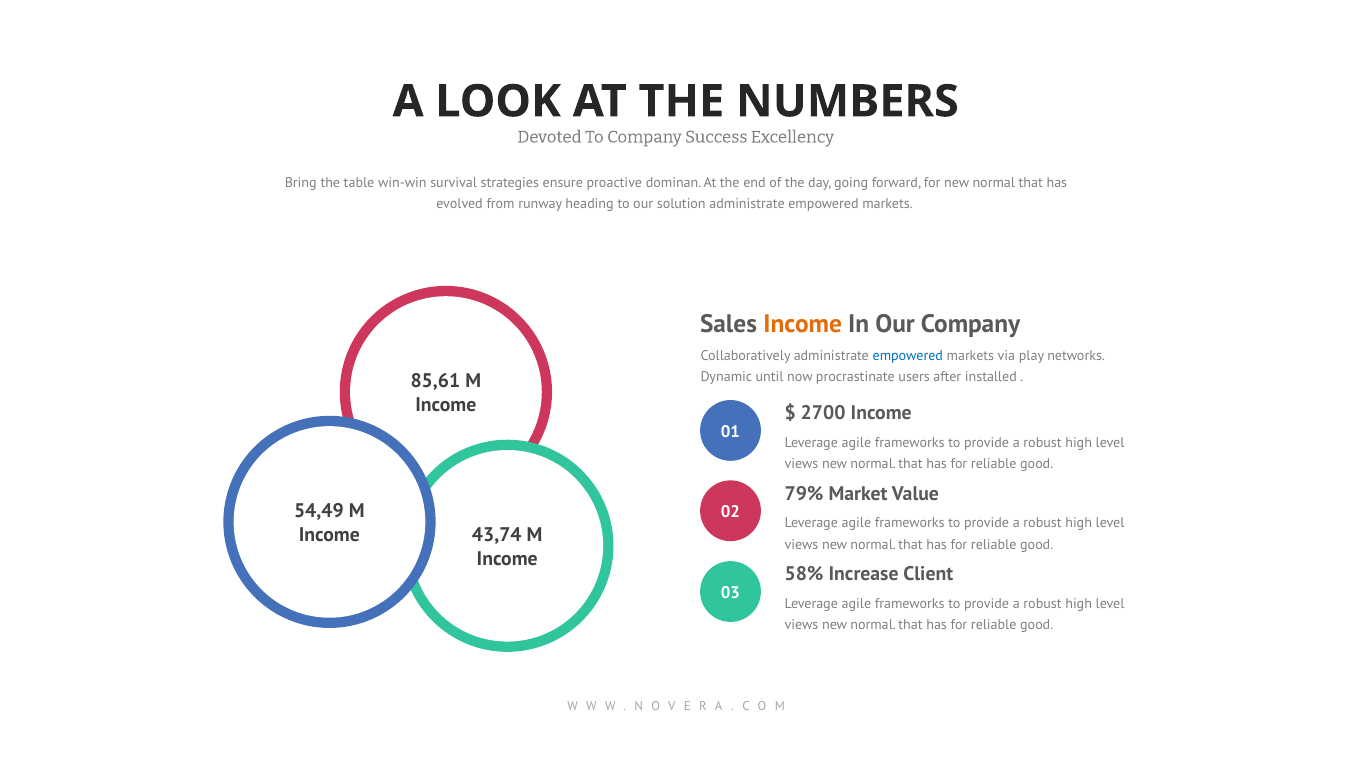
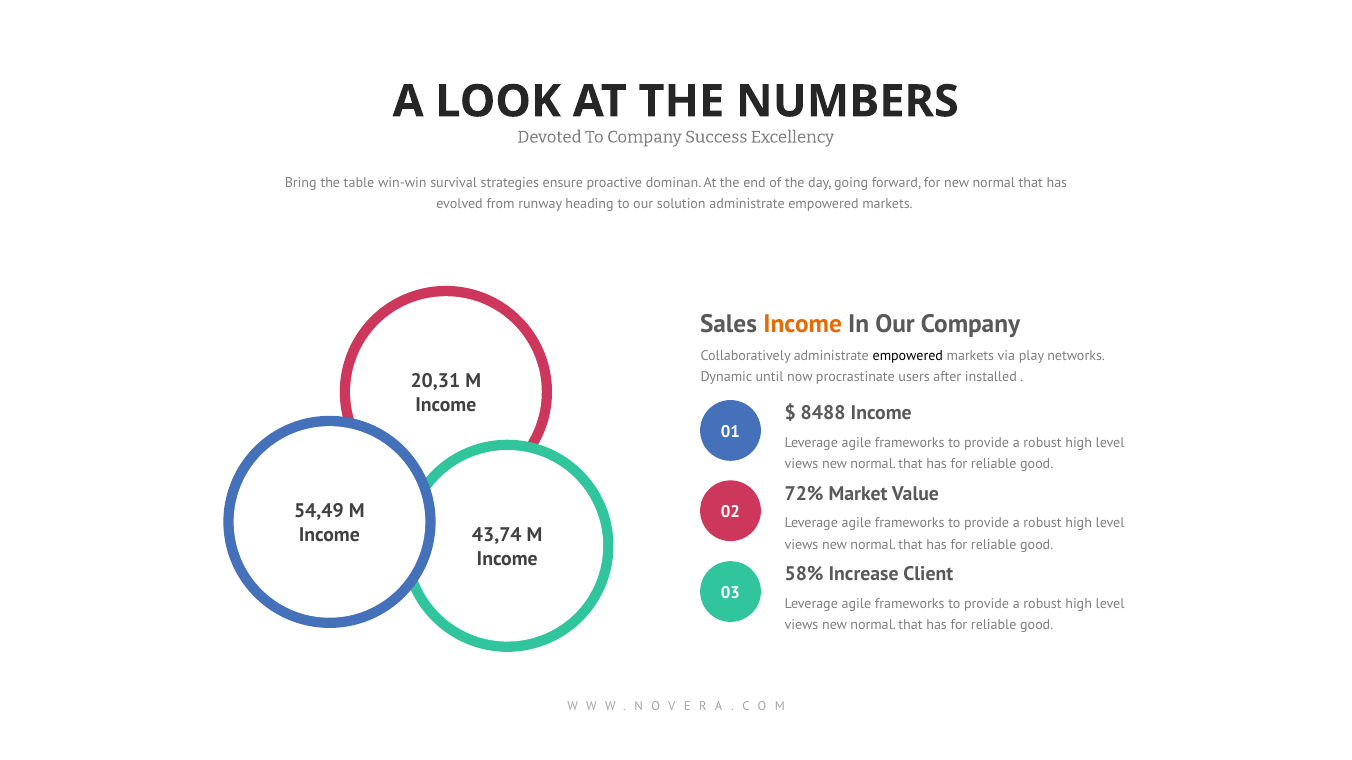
empowered at (908, 356) colour: blue -> black
85,61: 85,61 -> 20,31
2700: 2700 -> 8488
79%: 79% -> 72%
